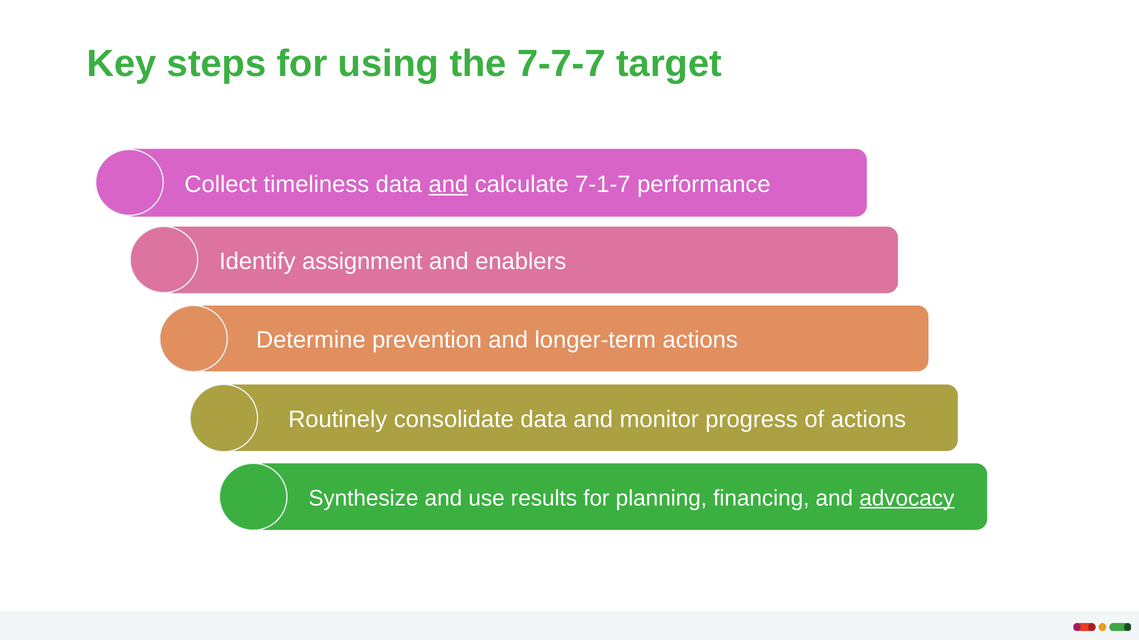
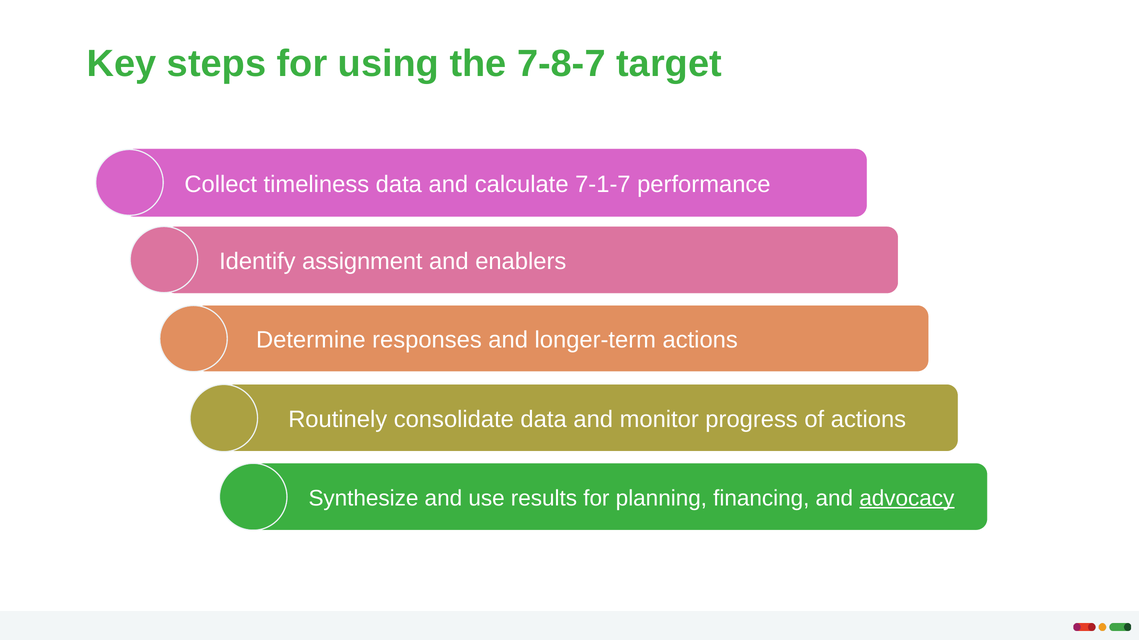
7-7-7: 7-7-7 -> 7-8-7
and at (448, 185) underline: present -> none
prevention: prevention -> responses
